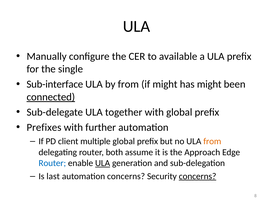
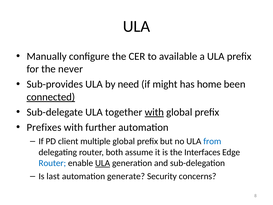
single: single -> never
Sub-interface: Sub-interface -> Sub-provides
by from: from -> need
has might: might -> home
with at (154, 112) underline: none -> present
from at (212, 141) colour: orange -> blue
Approach: Approach -> Interfaces
automation concerns: concerns -> generate
concerns at (198, 176) underline: present -> none
